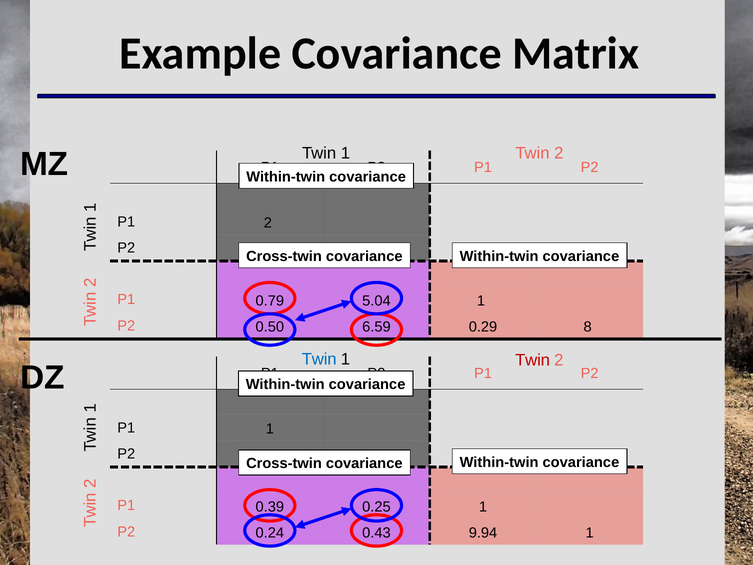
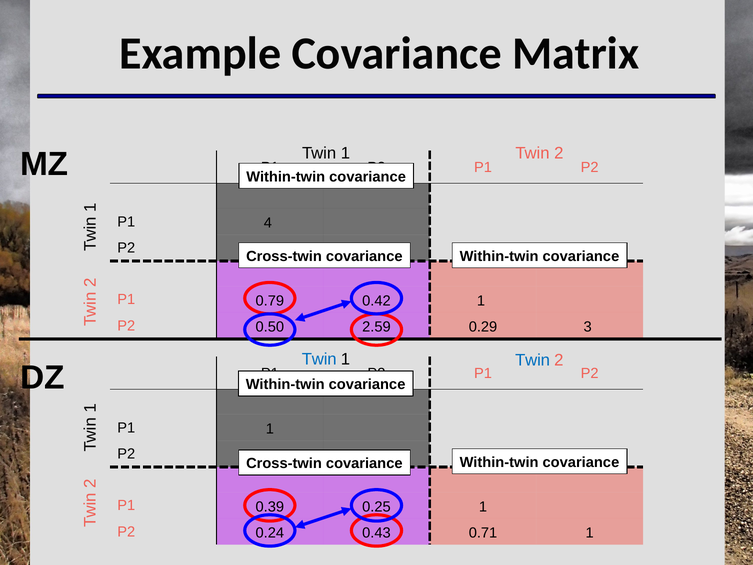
P1 2: 2 -> 4
5.04: 5.04 -> 0.42
6.59: 6.59 -> 2.59
8: 8 -> 3
Twin at (533, 360) colour: red -> blue
9.94: 9.94 -> 0.71
